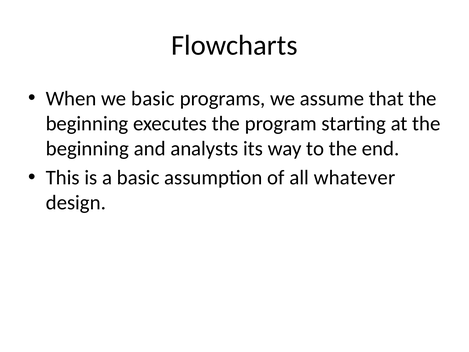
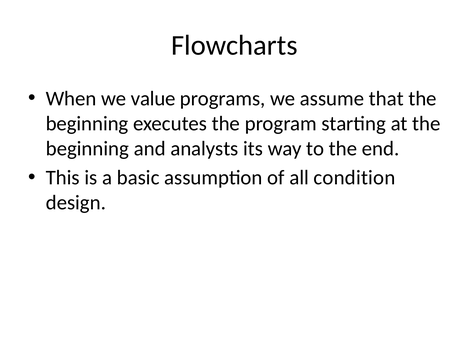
we basic: basic -> value
whatever: whatever -> condition
